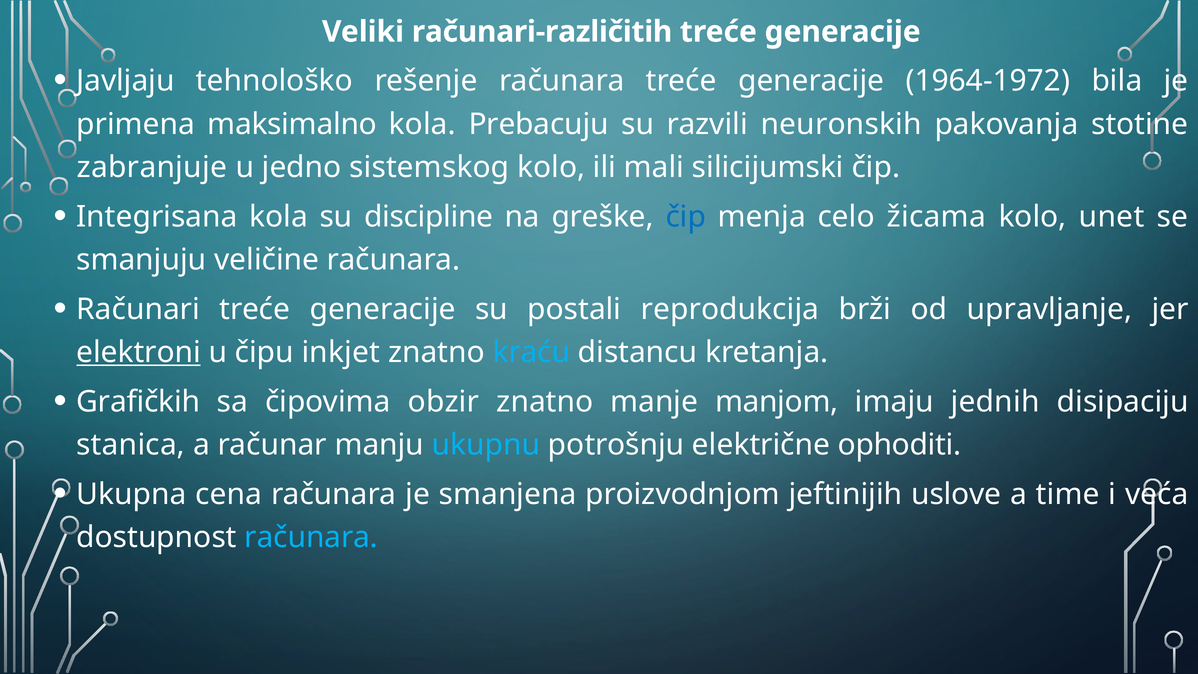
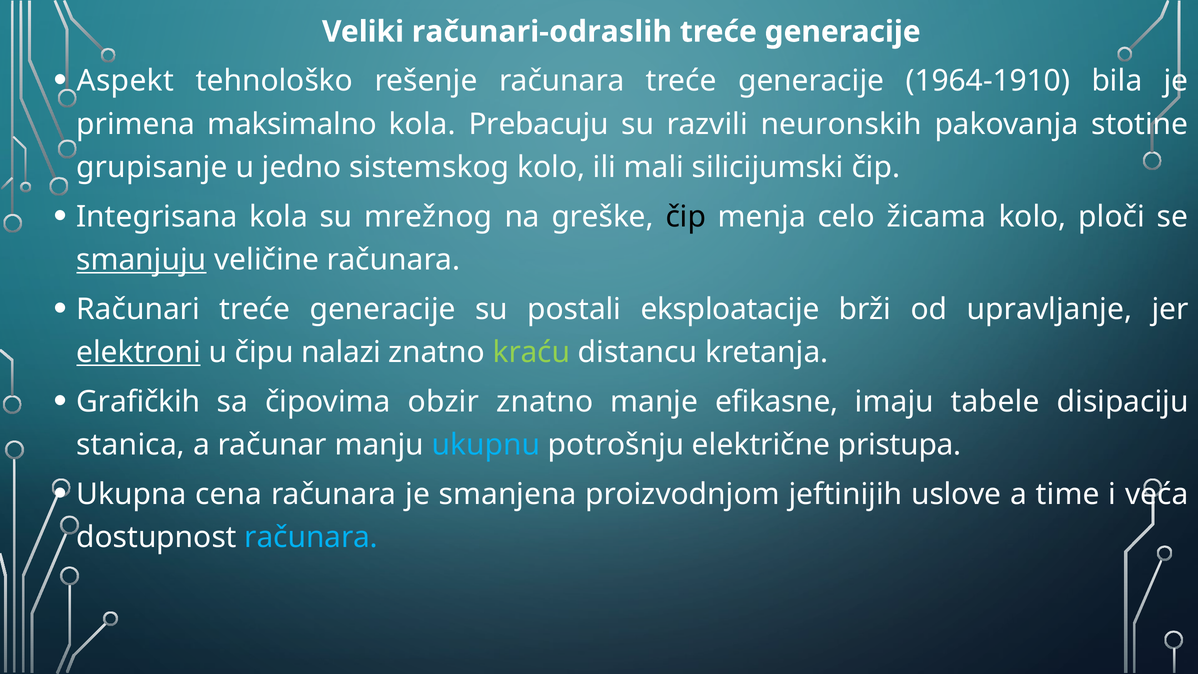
računari-različitih: računari-različitih -> računari-odraslih
Javljaju: Javljaju -> Aspekt
1964-1972: 1964-1972 -> 1964-1910
zabranjuje: zabranjuje -> grupisanje
discipline: discipline -> mrežnog
čip at (686, 217) colour: blue -> black
unet: unet -> ploči
smanjuju underline: none -> present
reprodukcija: reprodukcija -> eksploatacije
inkjet: inkjet -> nalazi
kraću colour: light blue -> light green
manjom: manjom -> efikasne
jednih: jednih -> tabele
ophoditi: ophoditi -> pristupa
